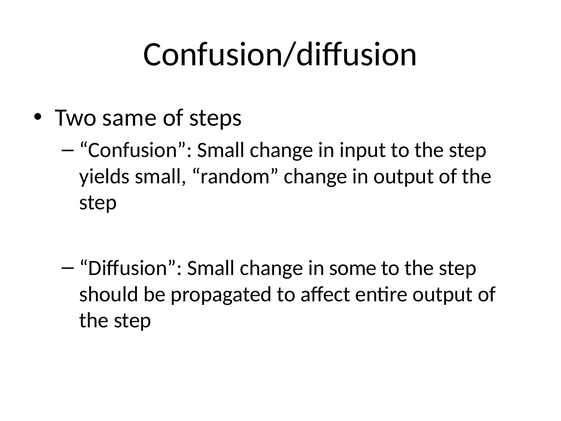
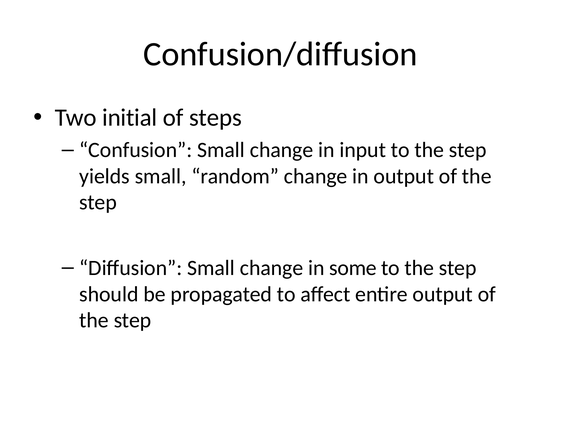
same: same -> initial
